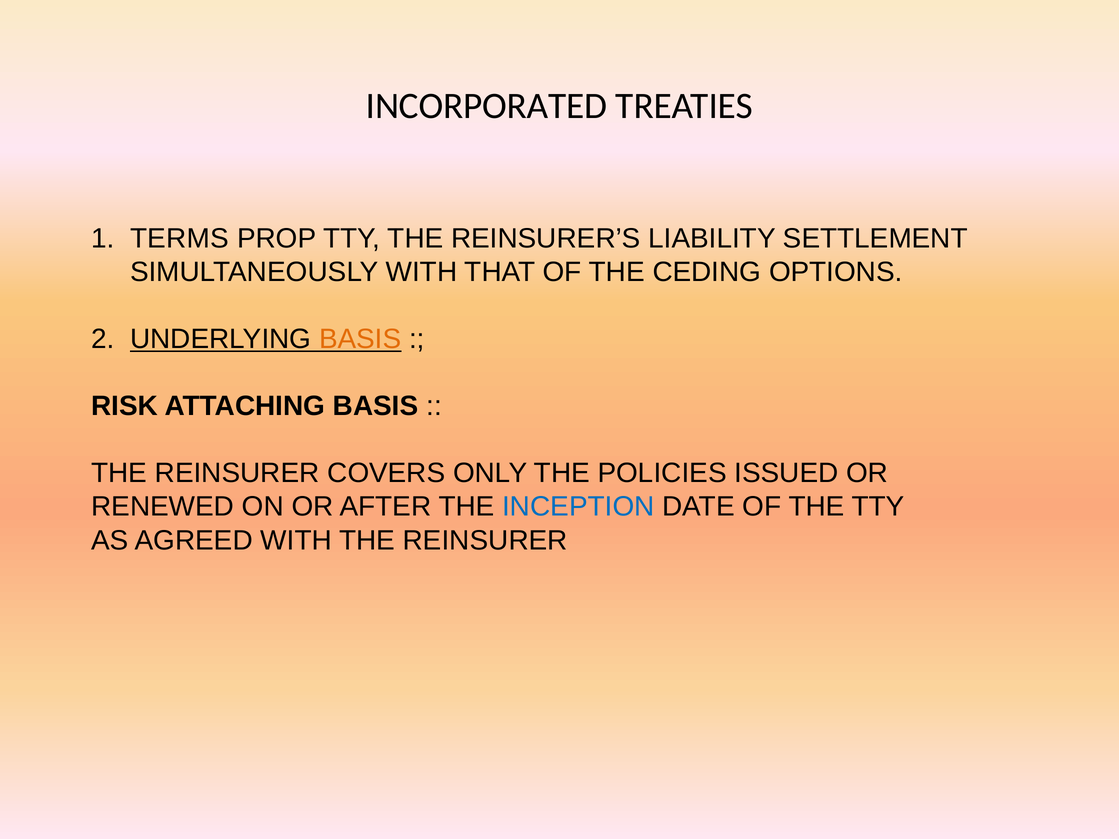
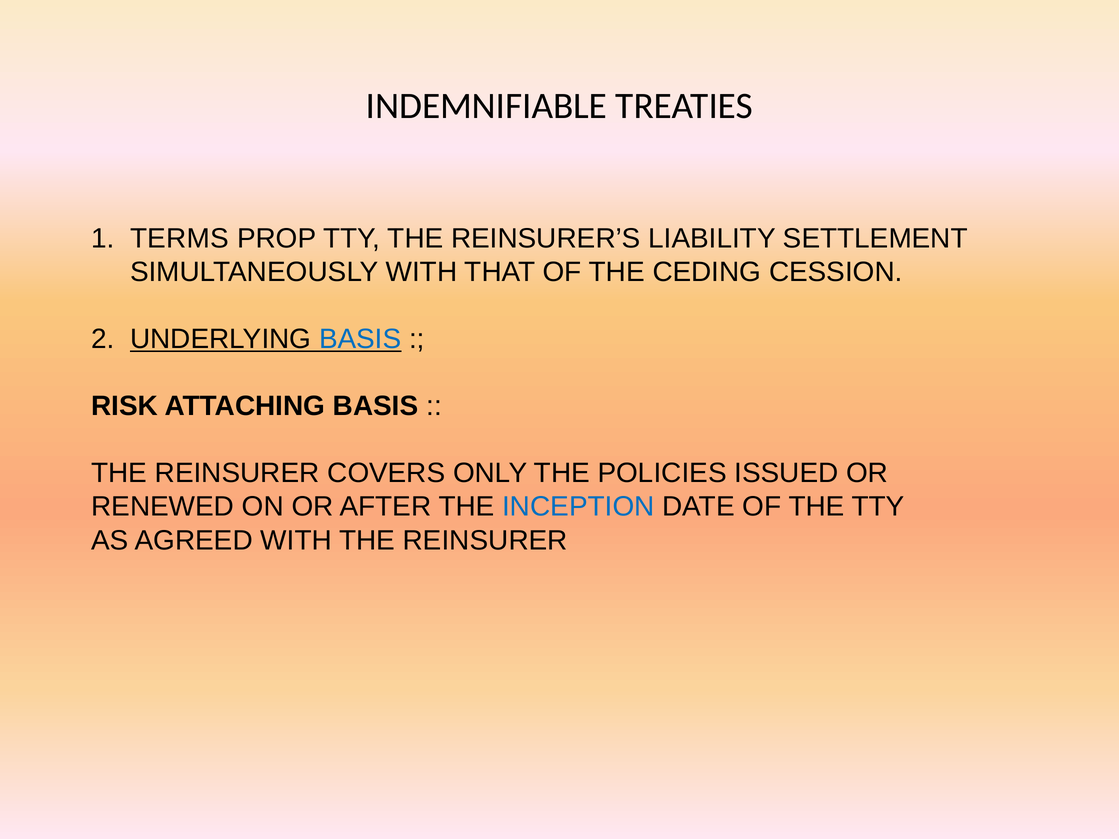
INCORPORATED: INCORPORATED -> INDEMNIFIABLE
OPTIONS: OPTIONS -> CESSION
BASIS at (360, 339) colour: orange -> blue
